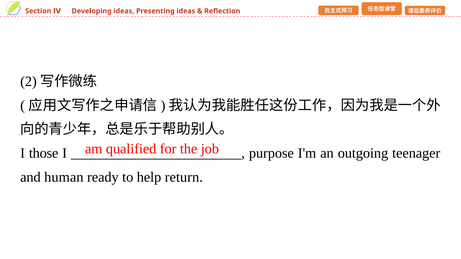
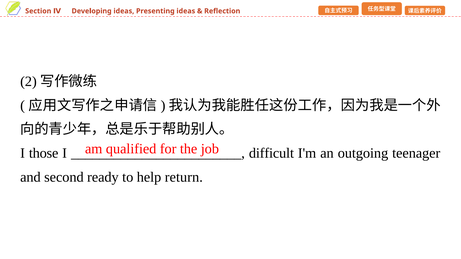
purpose: purpose -> difficult
human: human -> second
